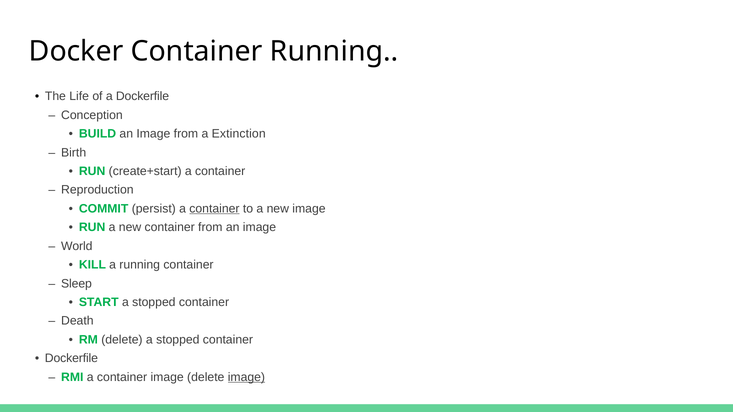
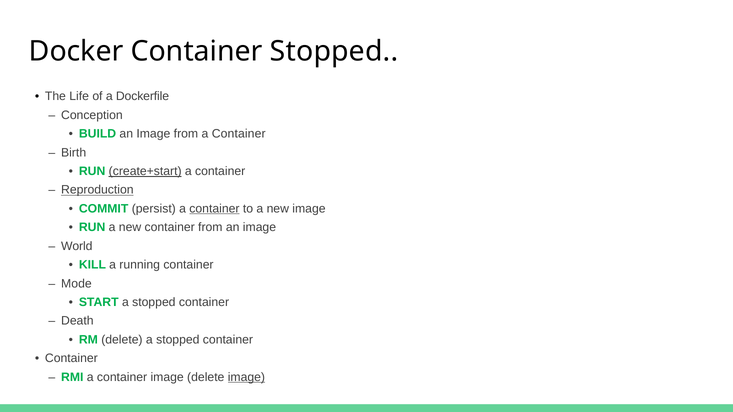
Container Running: Running -> Stopped
from a Extinction: Extinction -> Container
create+start underline: none -> present
Reproduction underline: none -> present
Sleep: Sleep -> Mode
Dockerfile at (71, 359): Dockerfile -> Container
